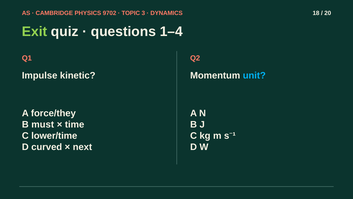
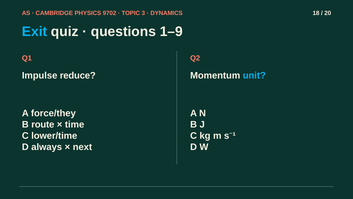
Exit colour: light green -> light blue
1–4: 1–4 -> 1–9
kinetic: kinetic -> reduce
must: must -> route
curved: curved -> always
